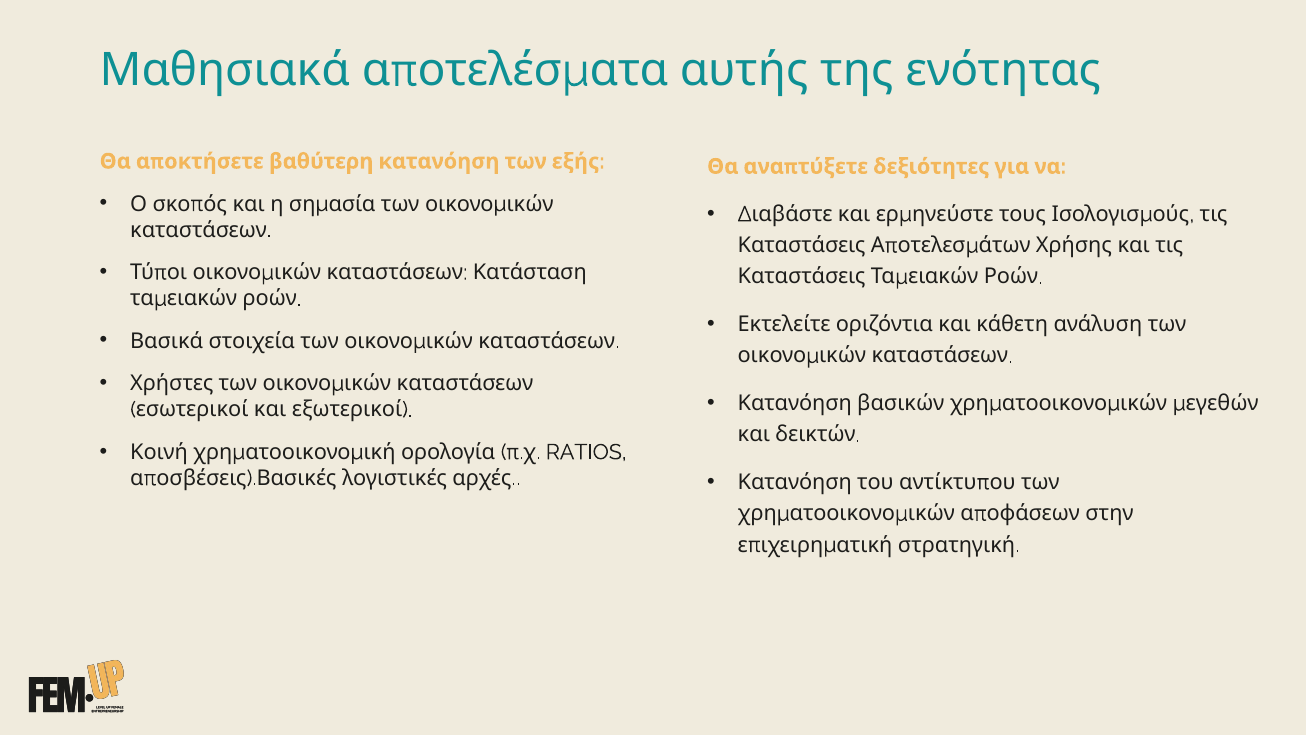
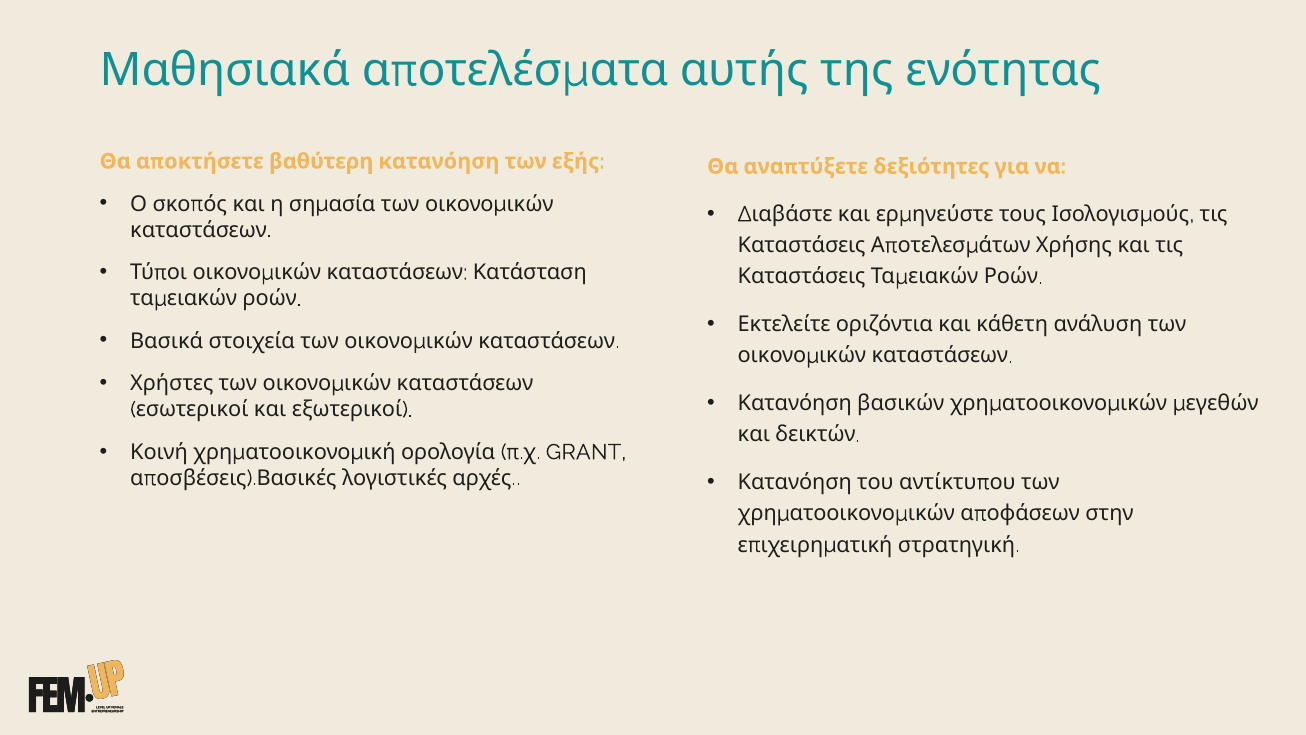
RATIOS: RATIOS -> GRANT
